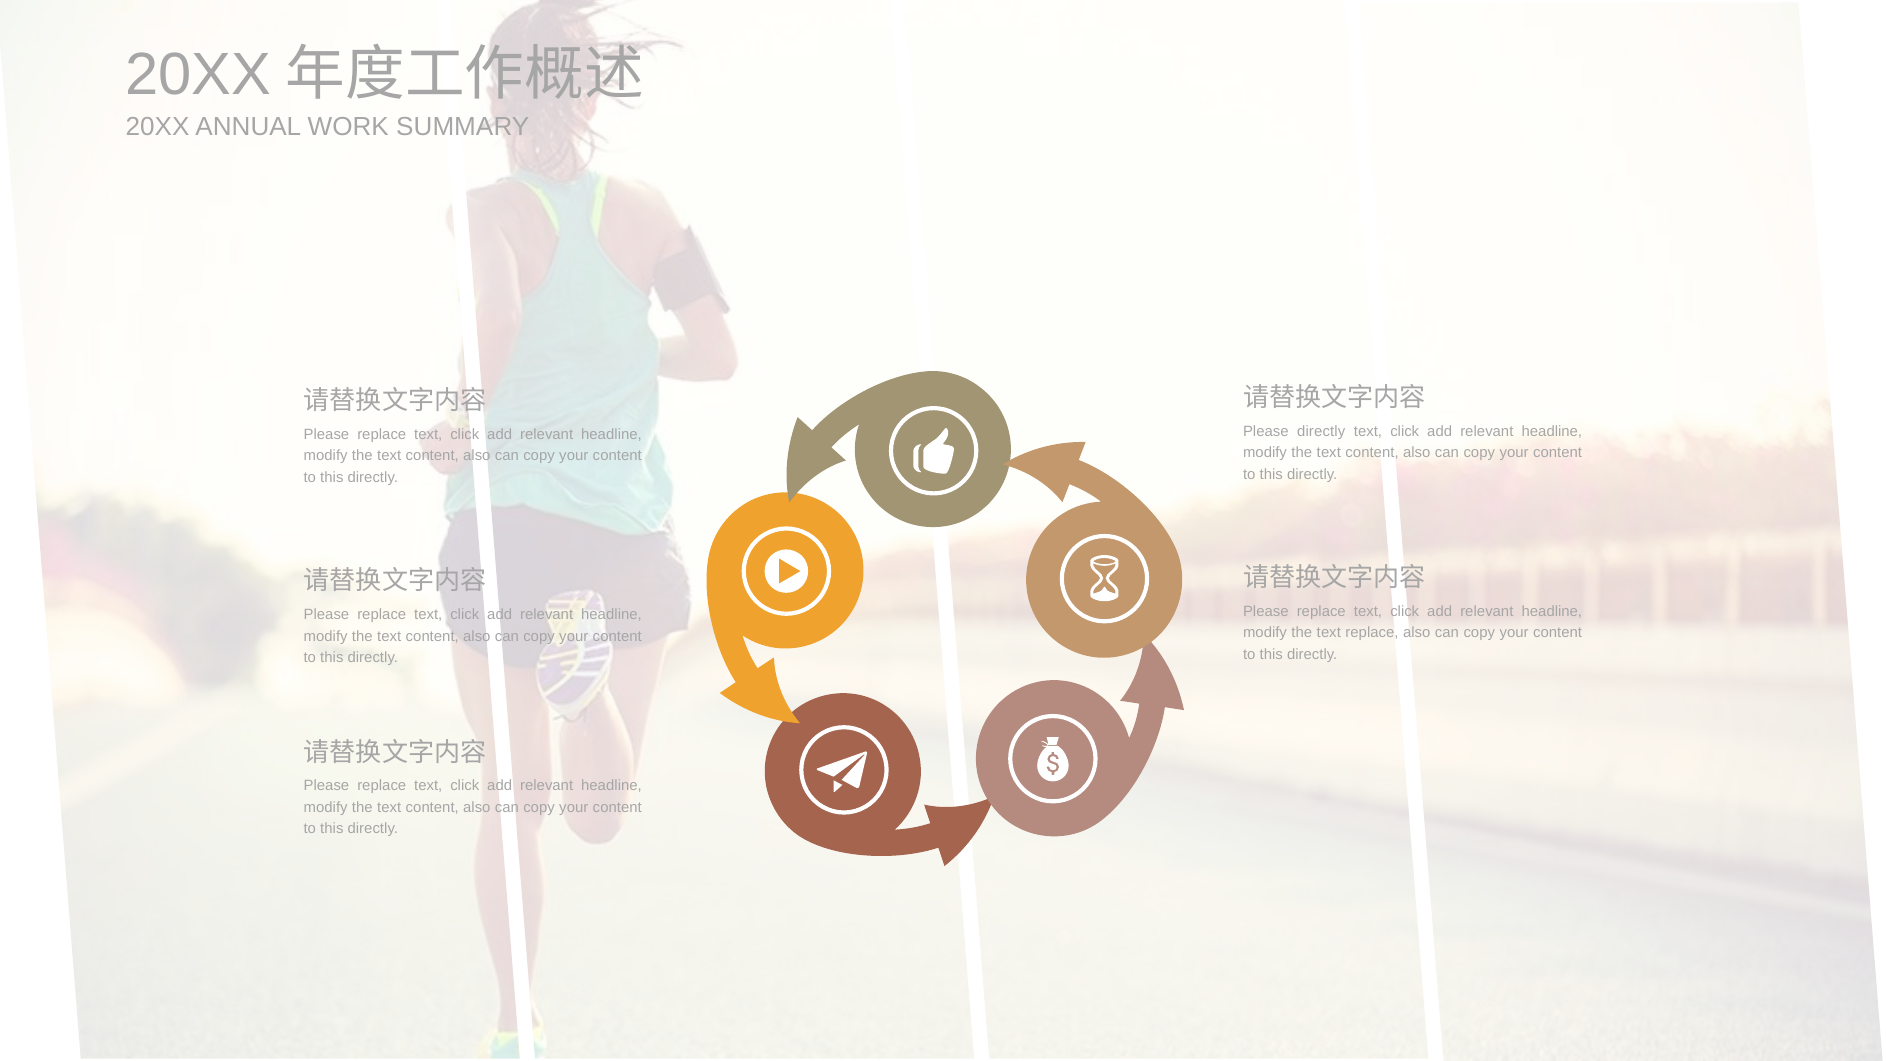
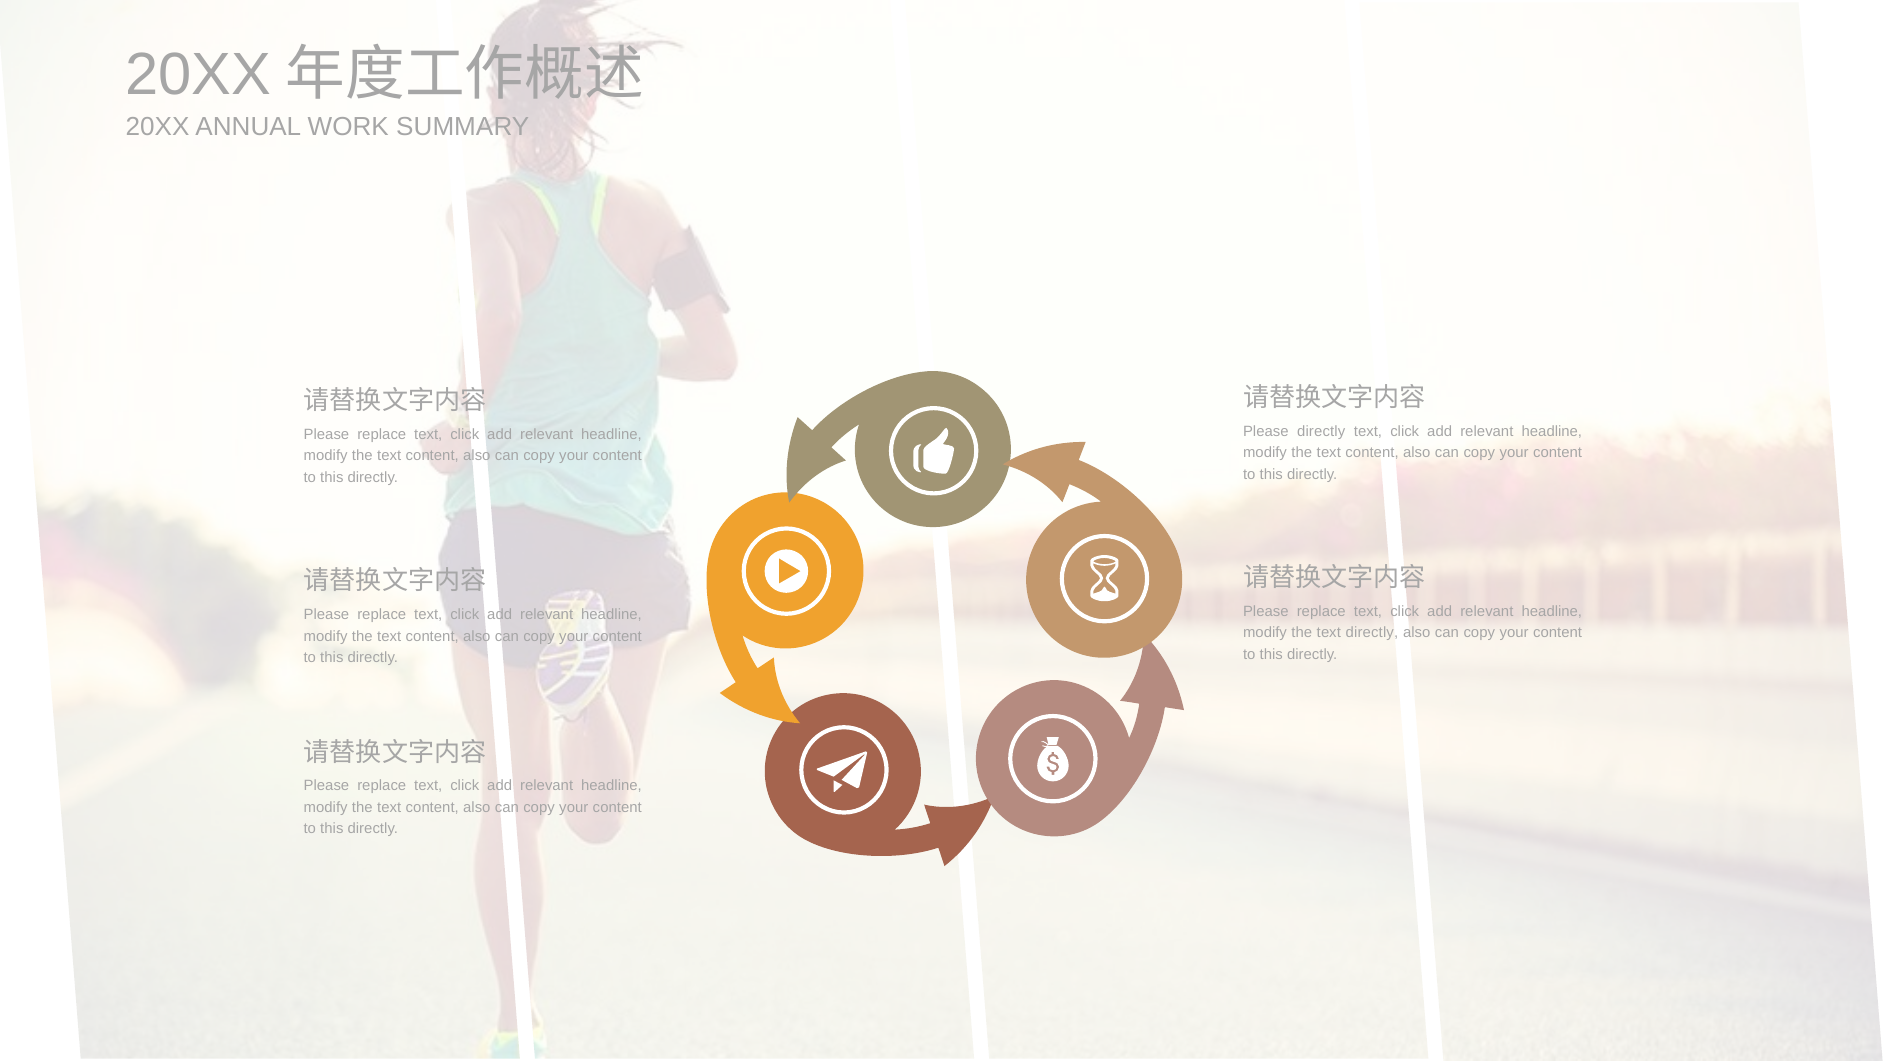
text replace: replace -> directly
